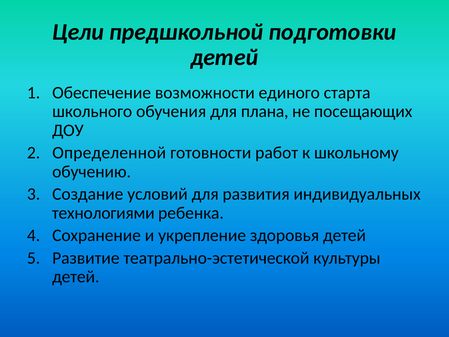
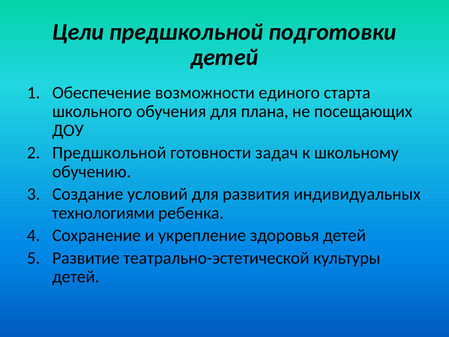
Определенной at (109, 153): Определенной -> Предшкольной
работ: работ -> задач
